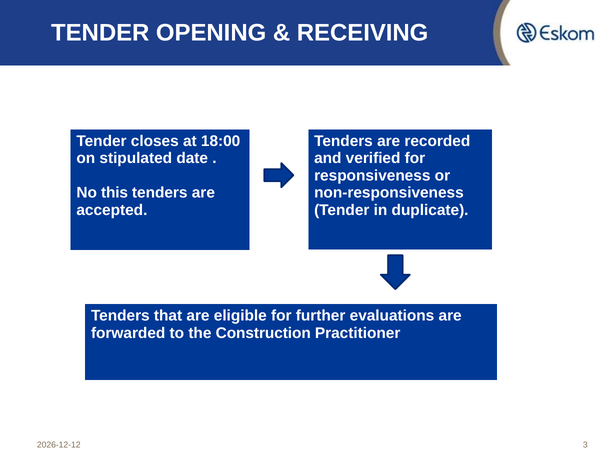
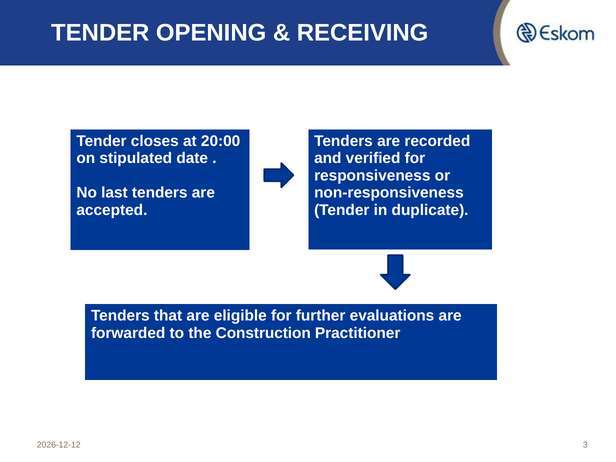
18:00: 18:00 -> 20:00
this: this -> last
